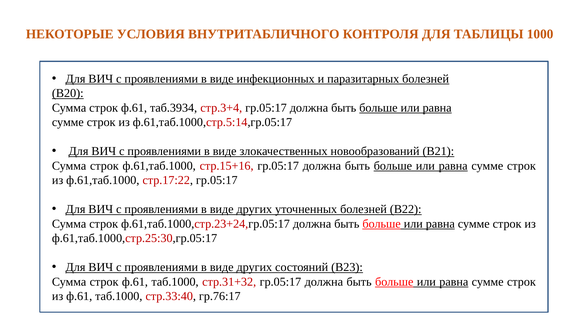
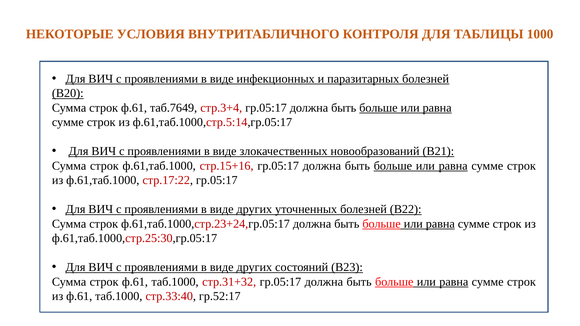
таб.3934: таб.3934 -> таб.7649
гр.76:17: гр.76:17 -> гр.52:17
